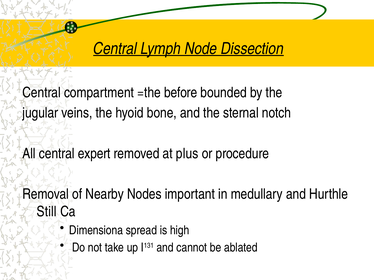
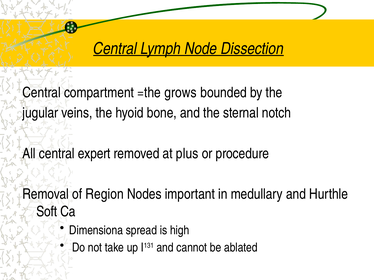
before: before -> grows
Nearby: Nearby -> Region
Still: Still -> Soft
